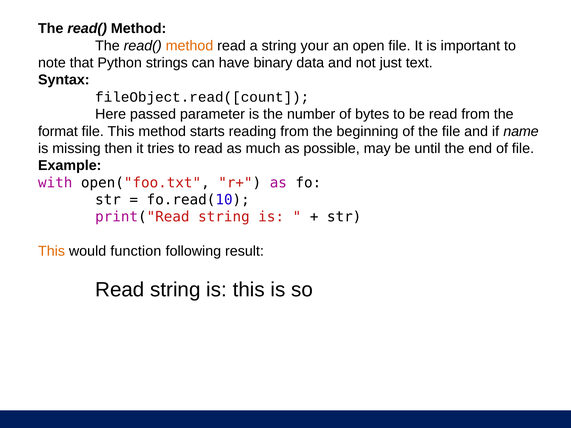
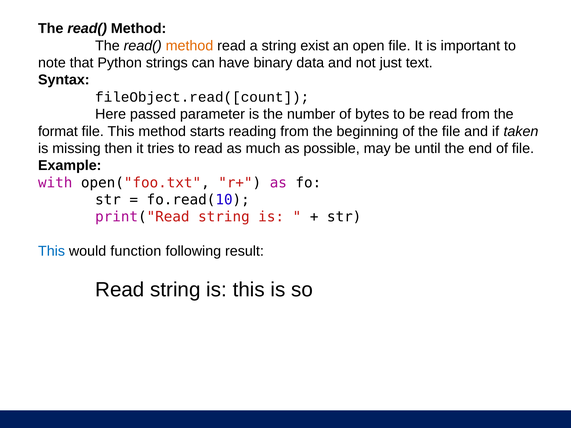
your: your -> exist
name: name -> taken
This at (52, 251) colour: orange -> blue
